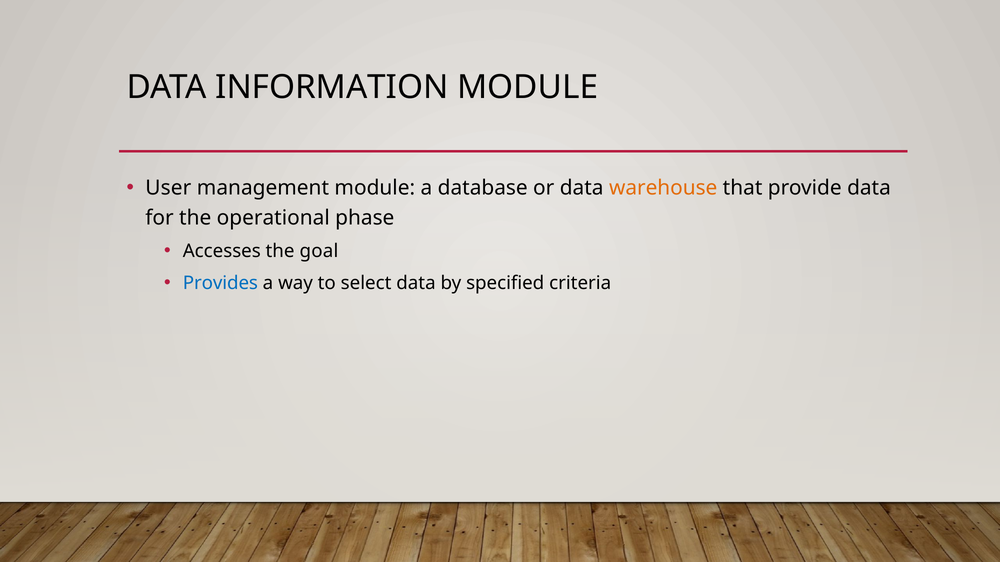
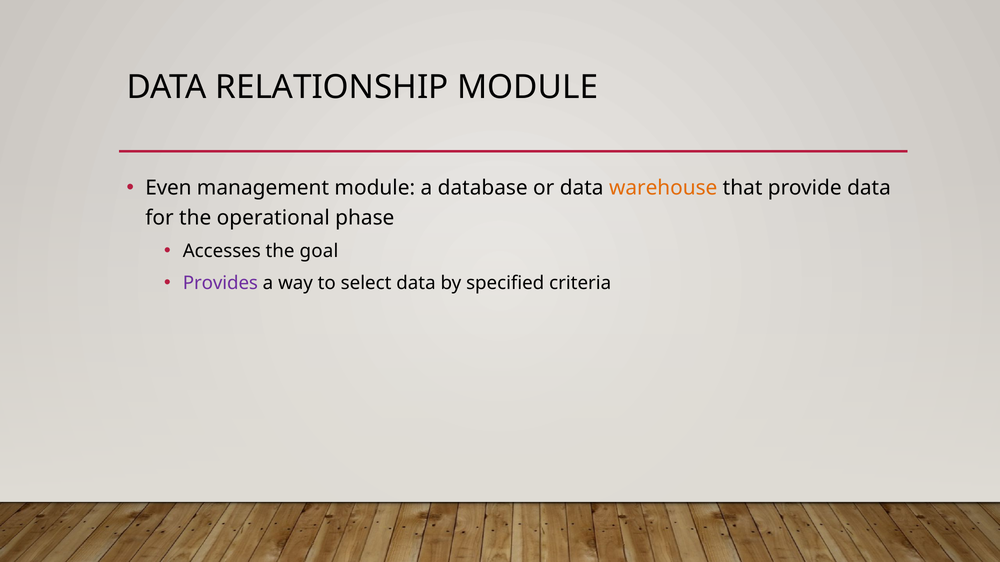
INFORMATION: INFORMATION -> RELATIONSHIP
User: User -> Even
Provides colour: blue -> purple
